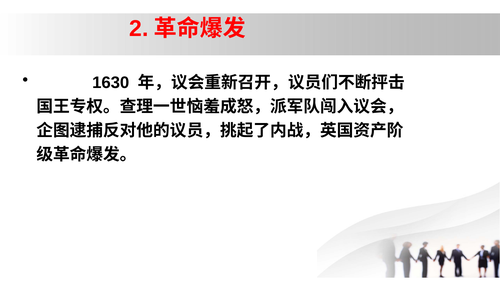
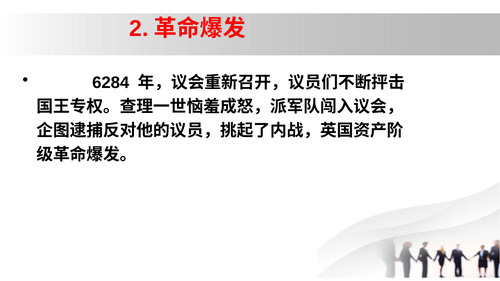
1630: 1630 -> 6284
